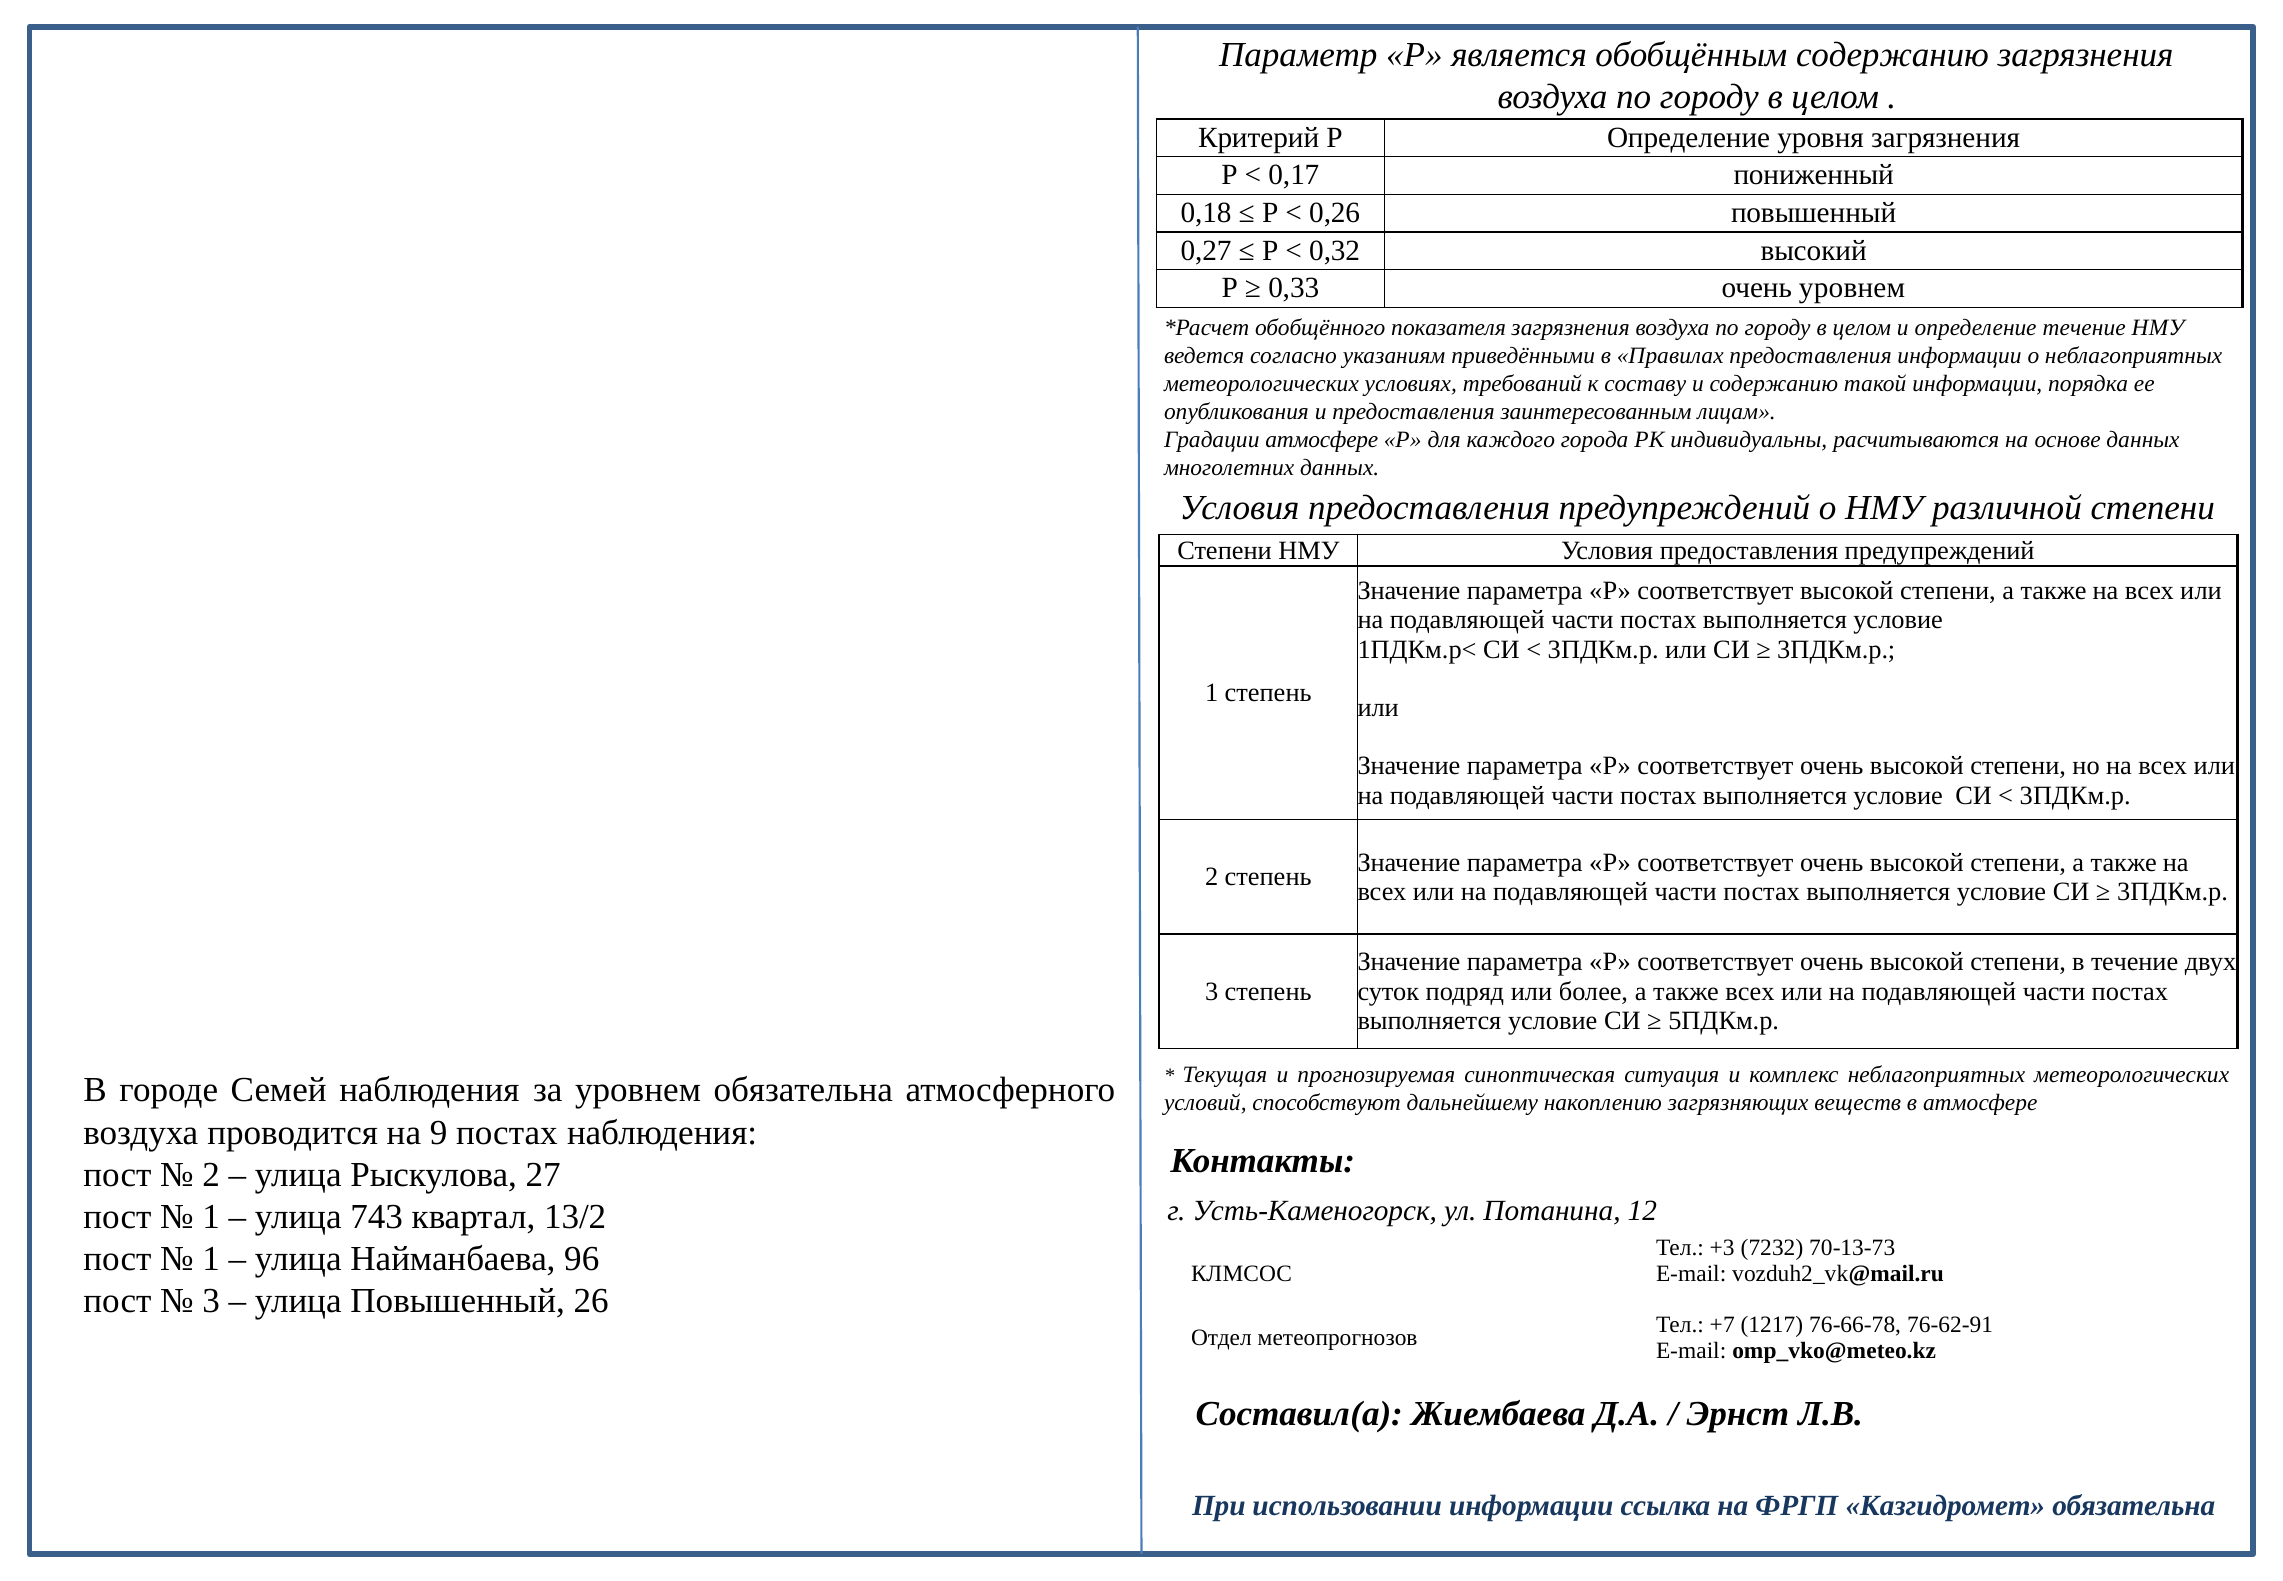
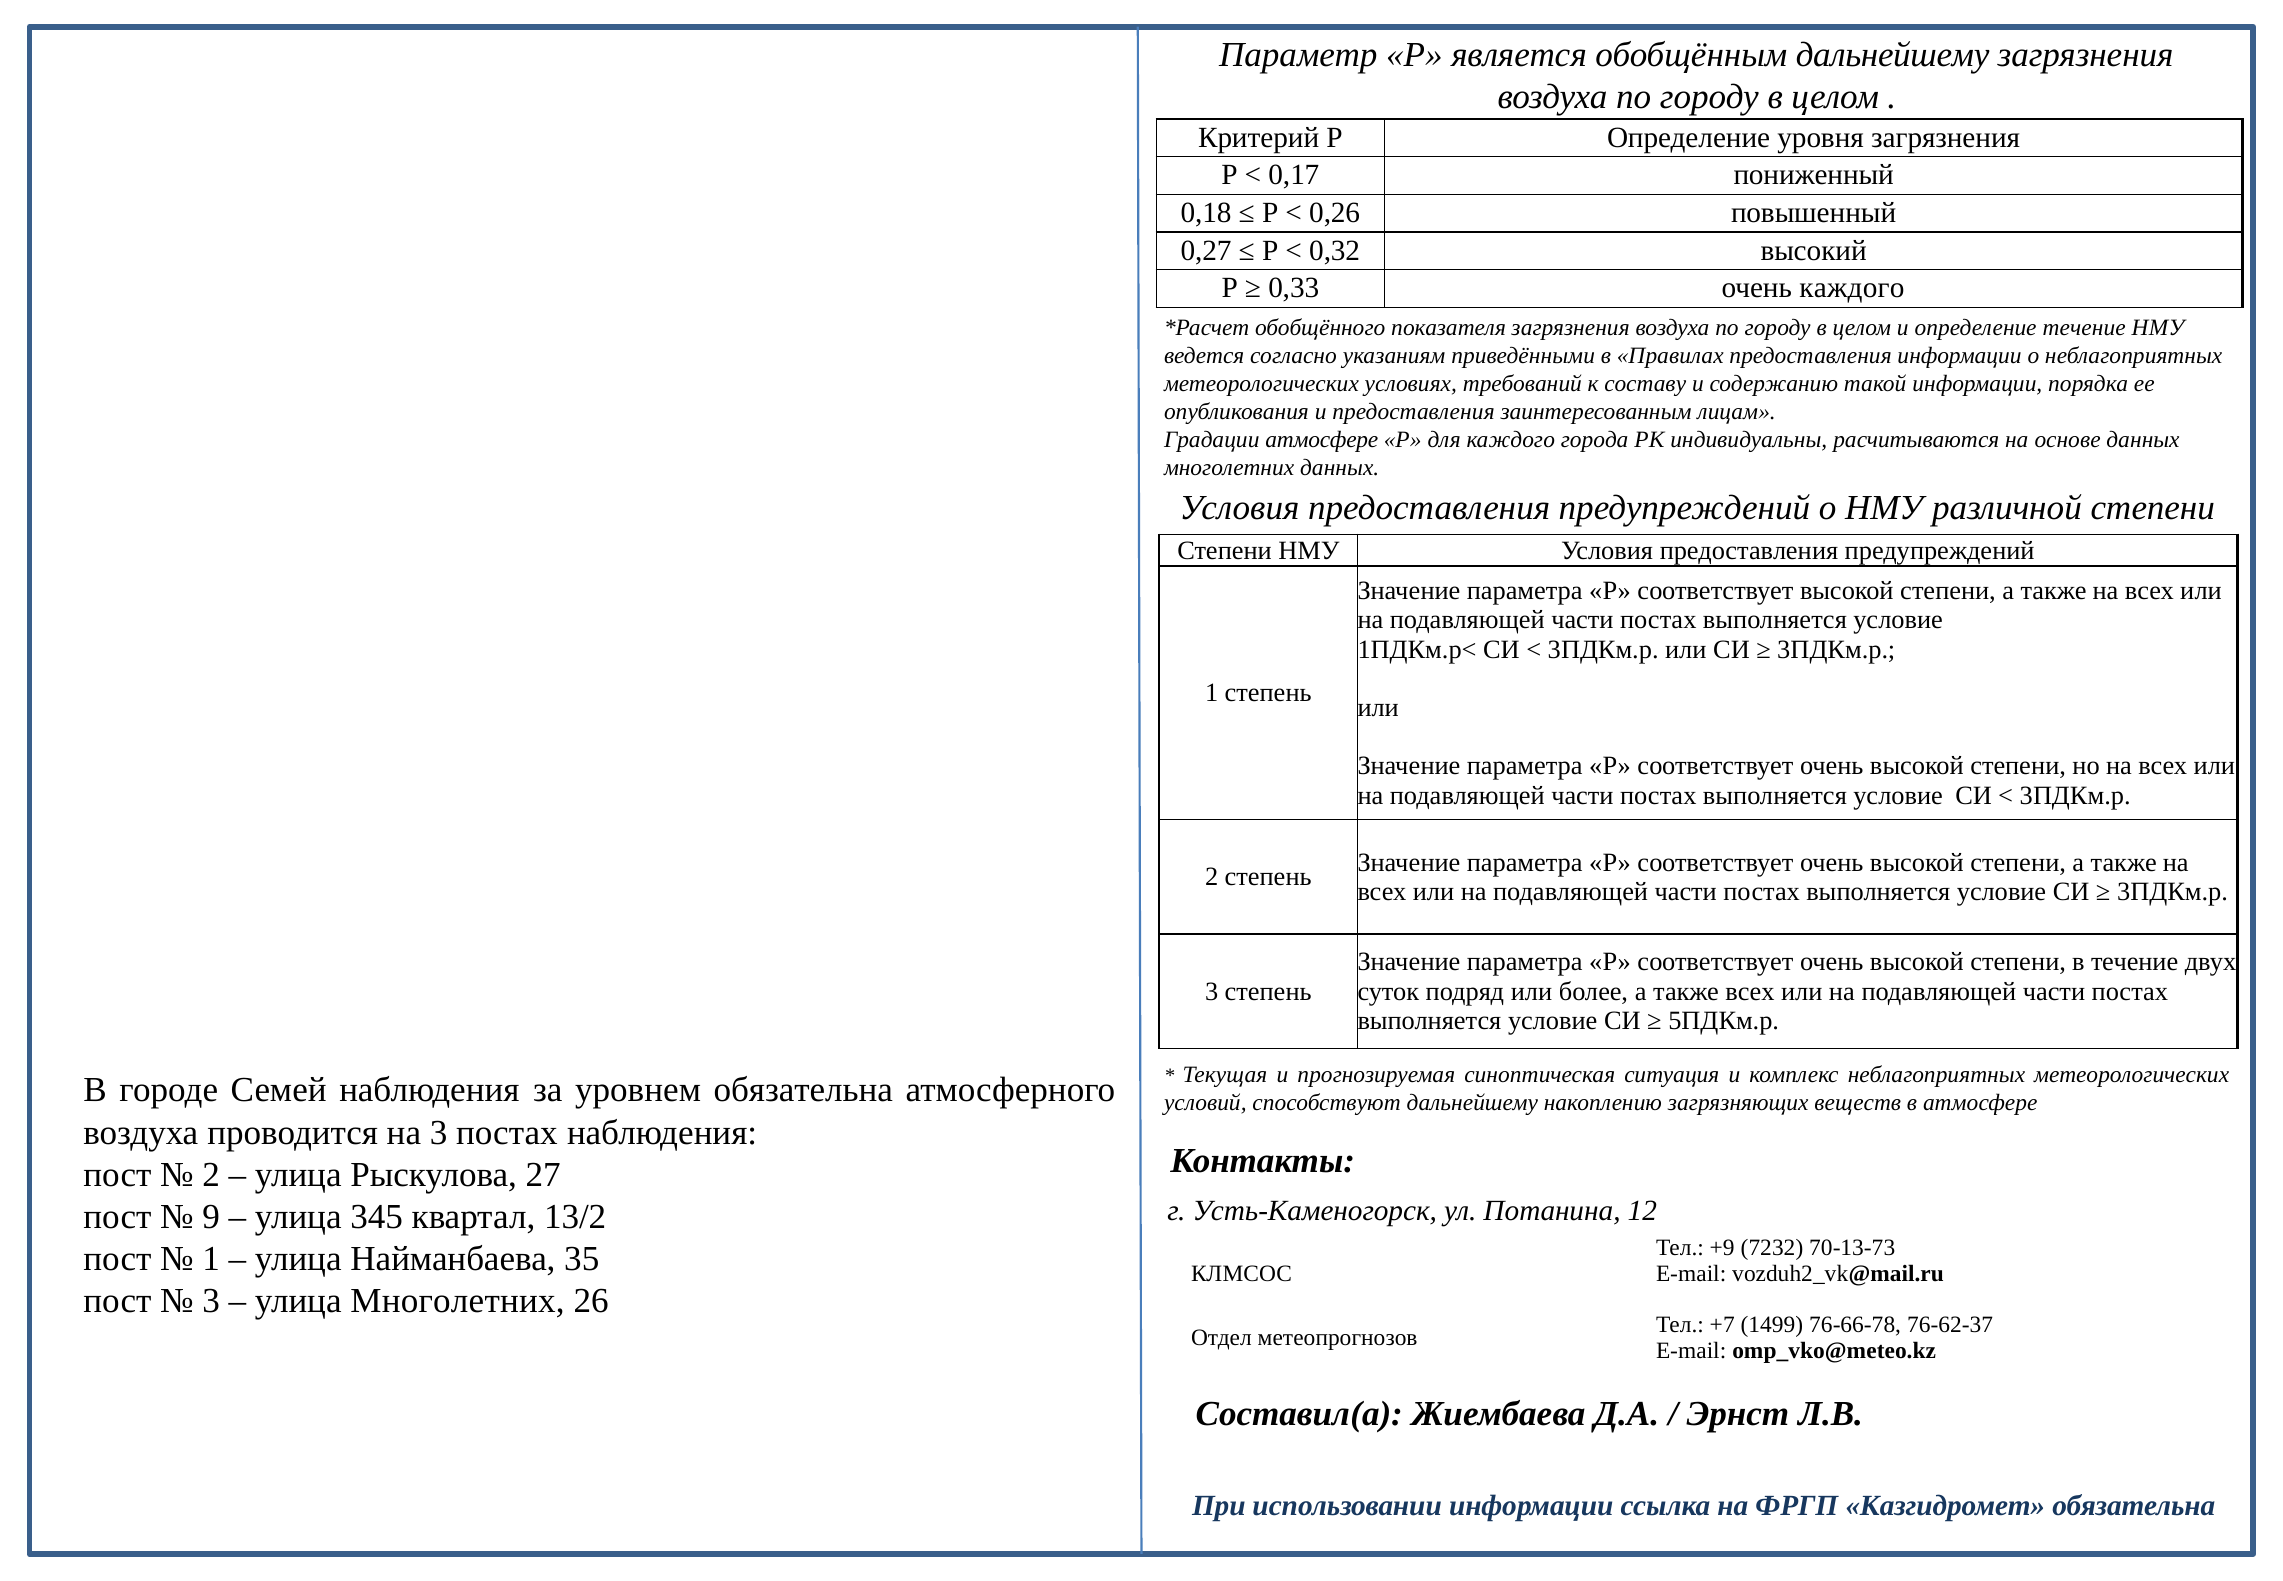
обобщённым содержанию: содержанию -> дальнейшему
очень уровнем: уровнем -> каждого
на 9: 9 -> 3
1 at (211, 1216): 1 -> 9
743: 743 -> 345
+3: +3 -> +9
96: 96 -> 35
улица Повышенный: Повышенный -> Многолетних
1217: 1217 -> 1499
76-62-91: 76-62-91 -> 76-62-37
